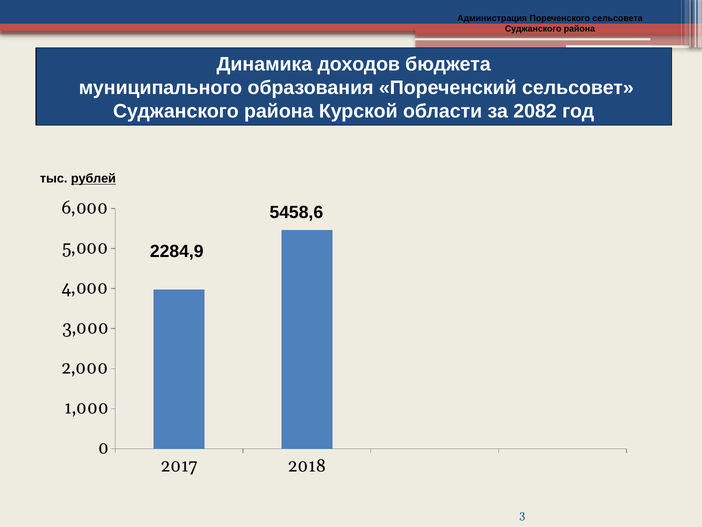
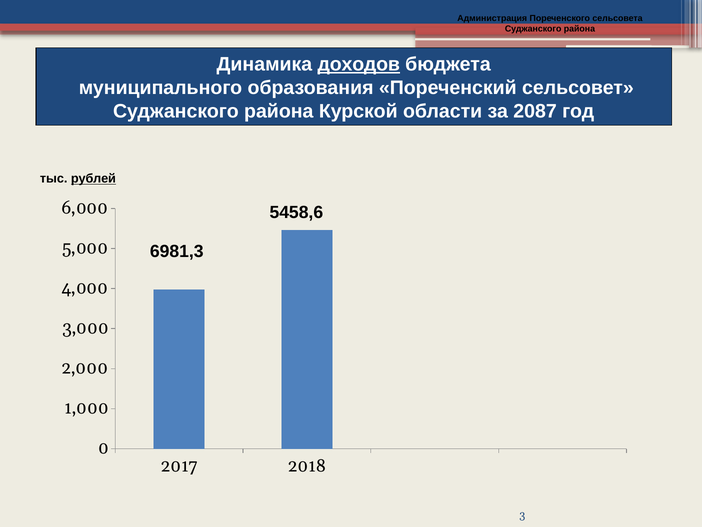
доходов underline: none -> present
2082: 2082 -> 2087
2284,9: 2284,9 -> 6981,3
